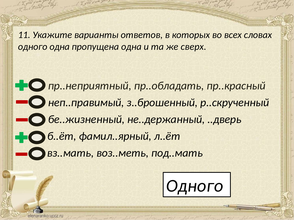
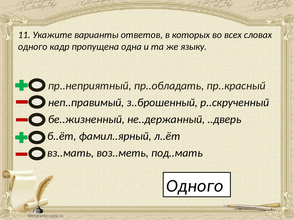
одного одна: одна -> кадр
сверх: сверх -> языку
